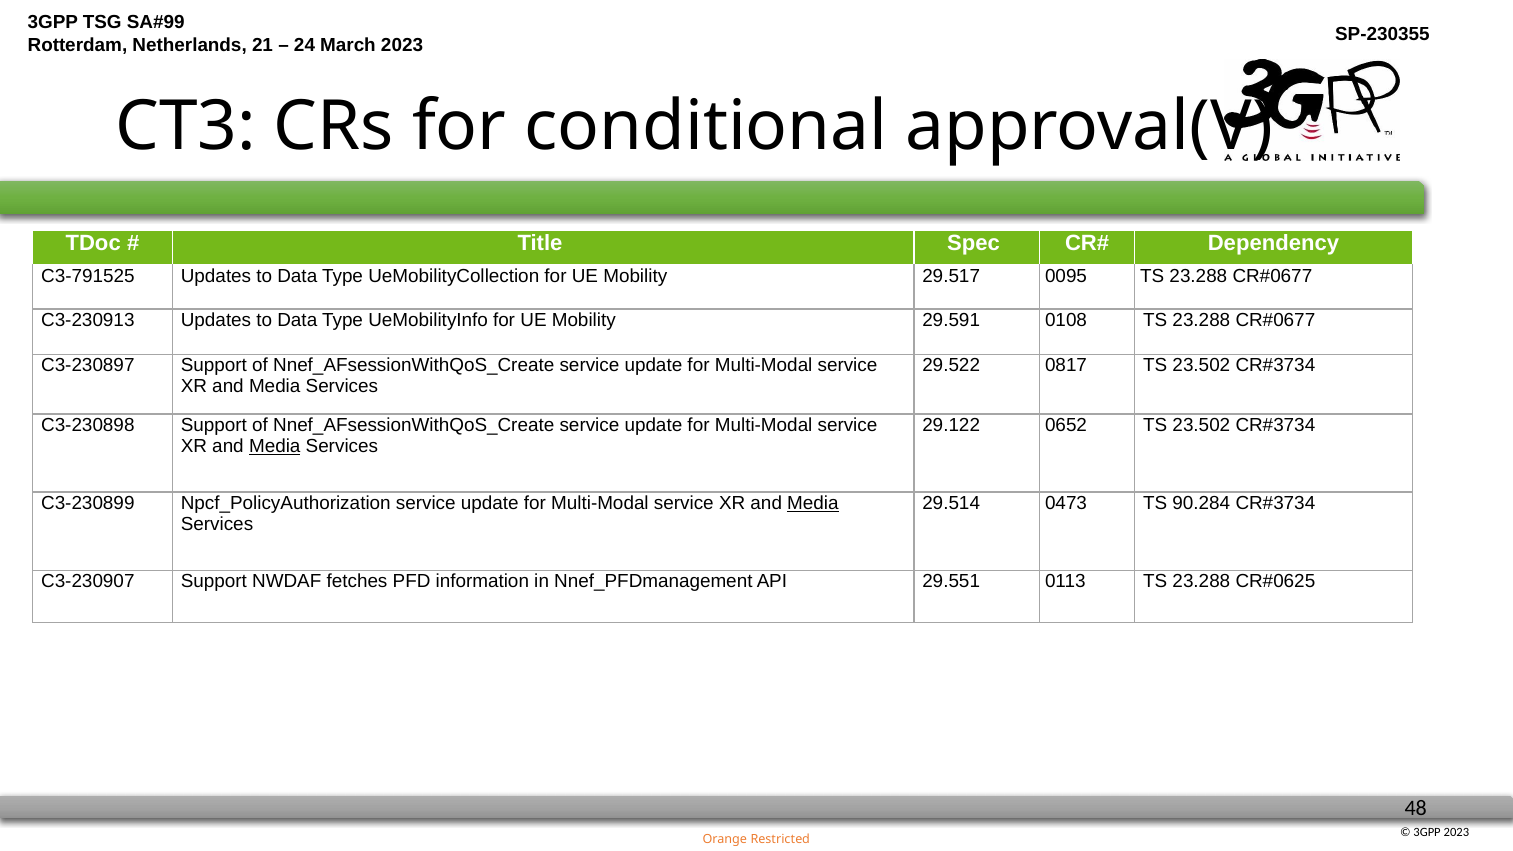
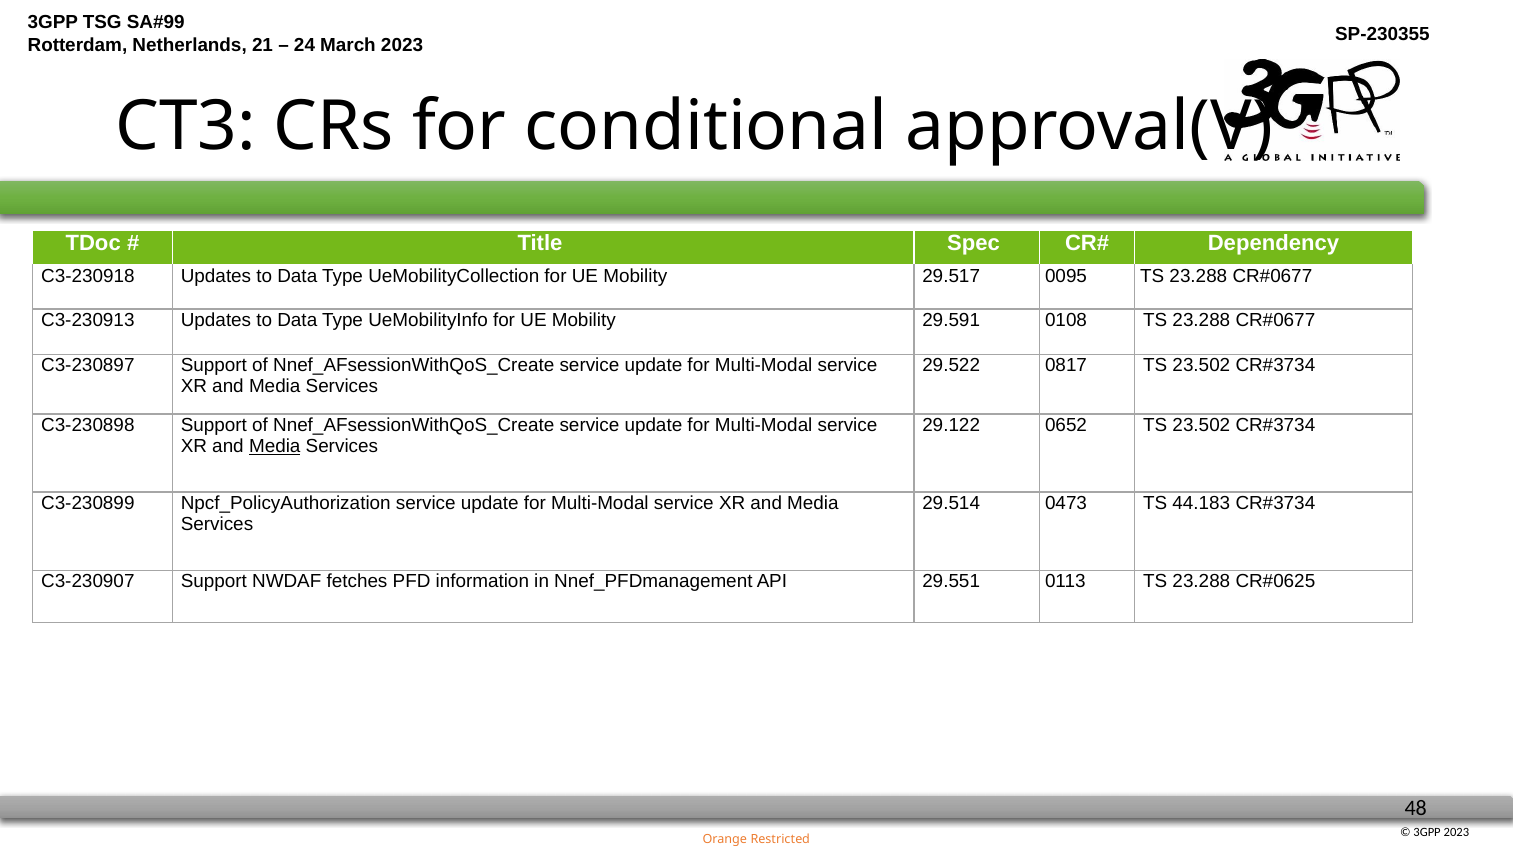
C3-791525: C3-791525 -> C3-230918
Media at (813, 503) underline: present -> none
90.284: 90.284 -> 44.183
